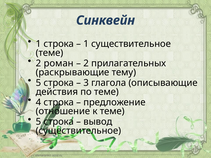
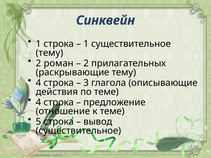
теме at (50, 53): теме -> тему
5 at (38, 83): 5 -> 4
